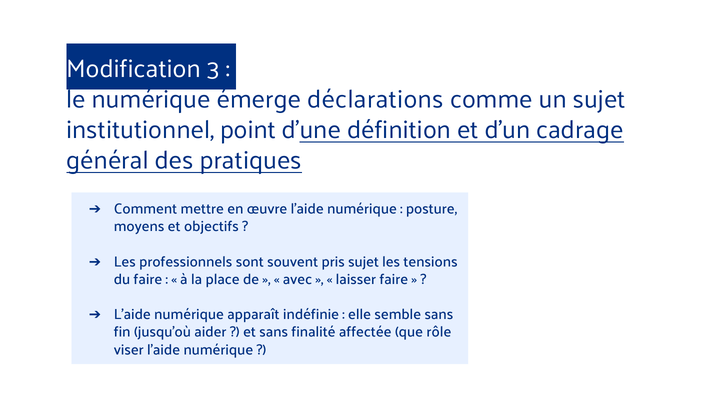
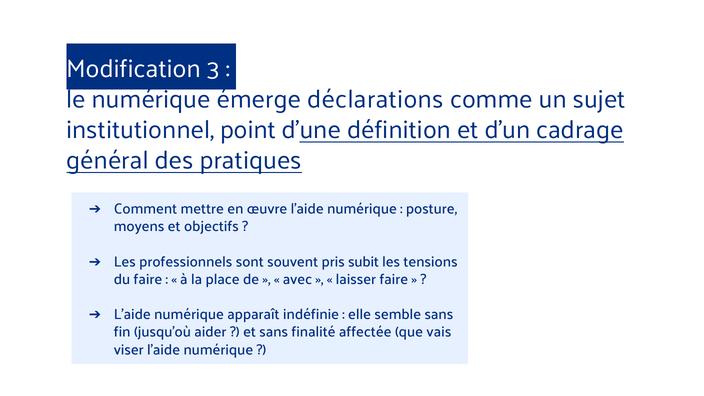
pris sujet: sujet -> subit
rôle: rôle -> vais
